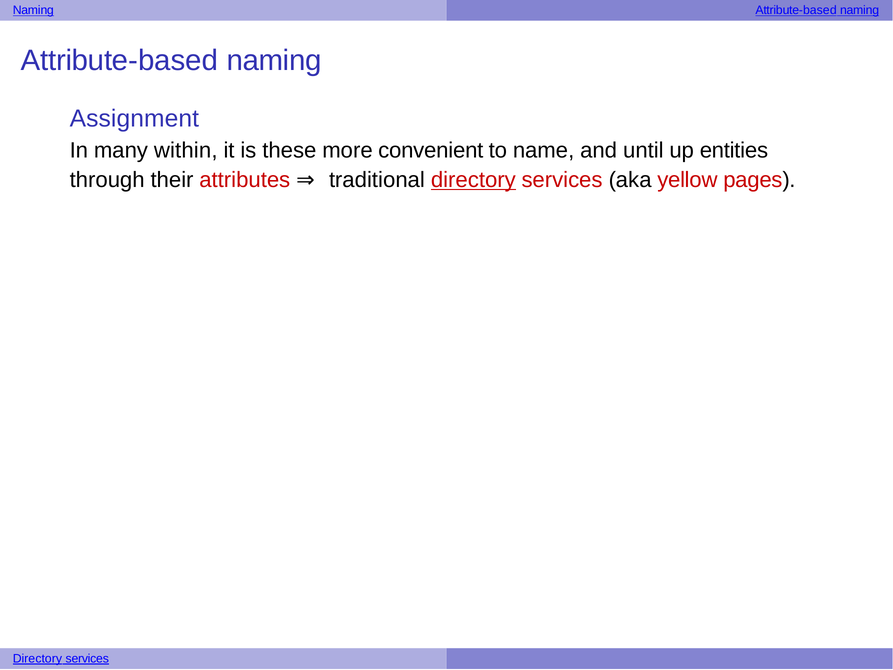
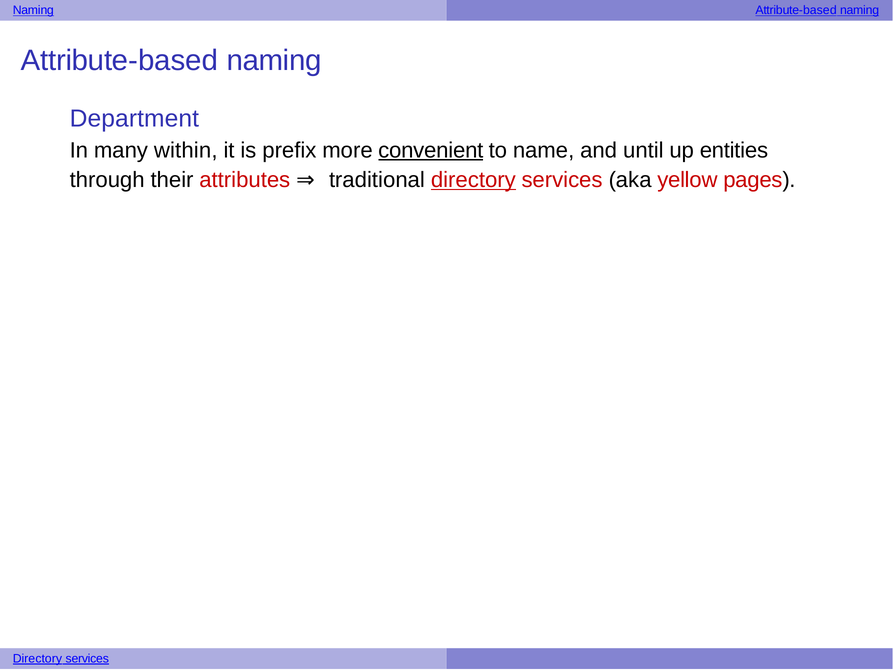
Assignment: Assignment -> Department
these: these -> prefix
convenient underline: none -> present
